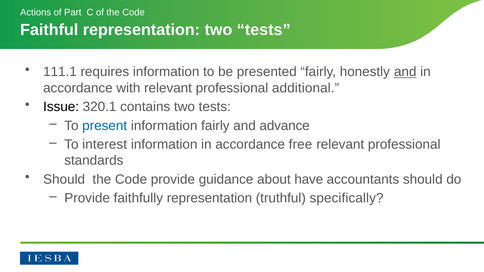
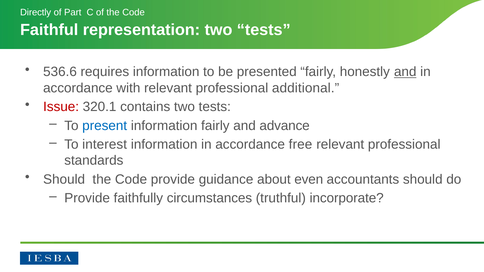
Actions: Actions -> Directly
111.1: 111.1 -> 536.6
Issue colour: black -> red
have: have -> even
faithfully representation: representation -> circumstances
specifically: specifically -> incorporate
